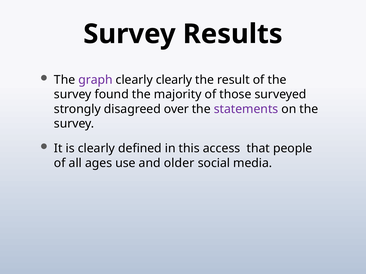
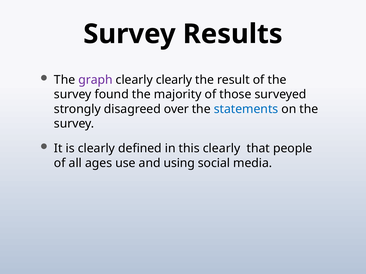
statements colour: purple -> blue
this access: access -> clearly
older: older -> using
